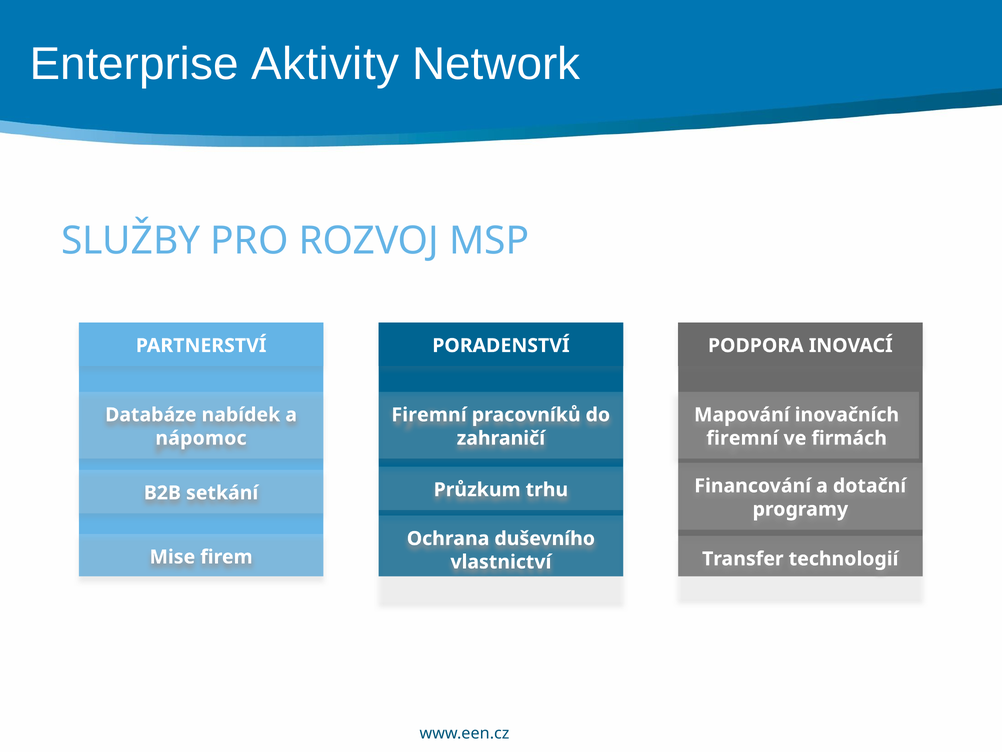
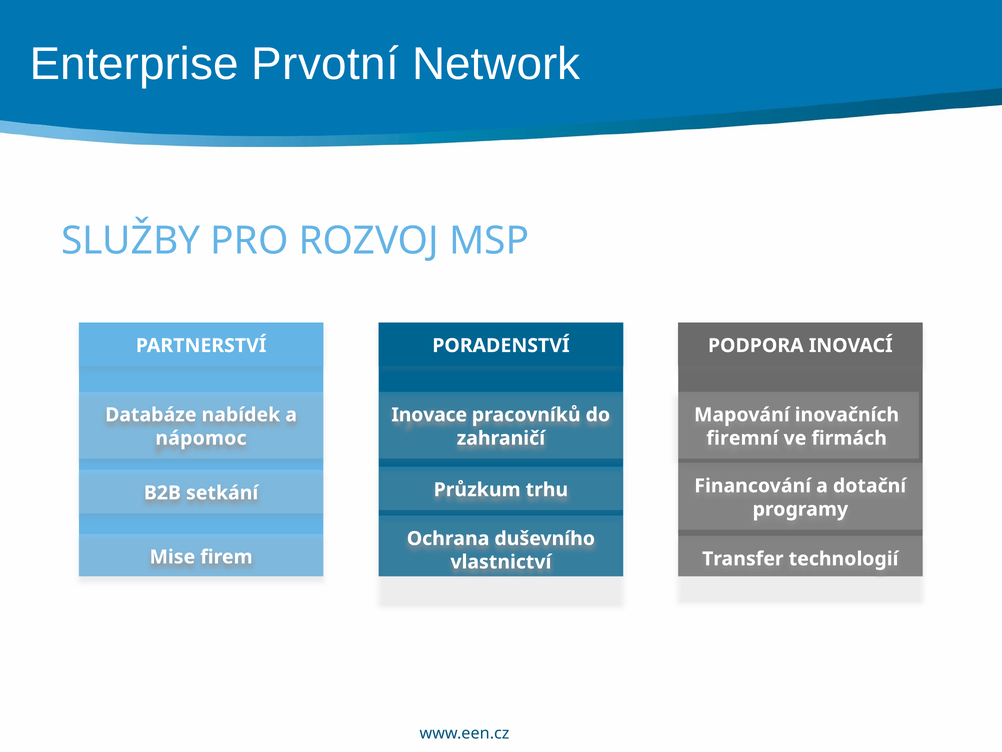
Aktivity: Aktivity -> Prvotní
Firemní at (429, 415): Firemní -> Inovace
